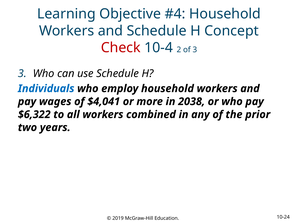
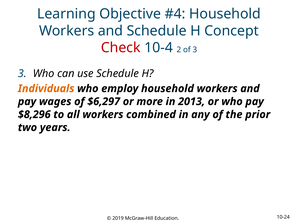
Individuals colour: blue -> orange
$4,041: $4,041 -> $6,297
2038: 2038 -> 2013
$6,322: $6,322 -> $8,296
